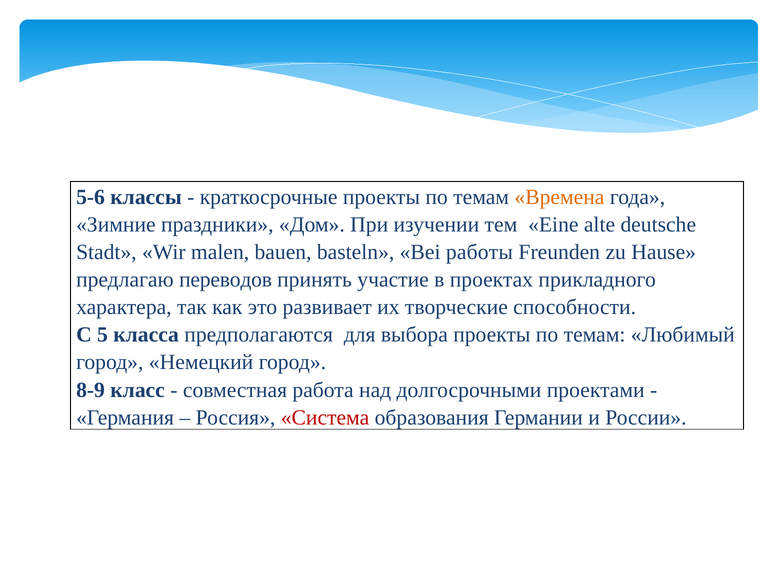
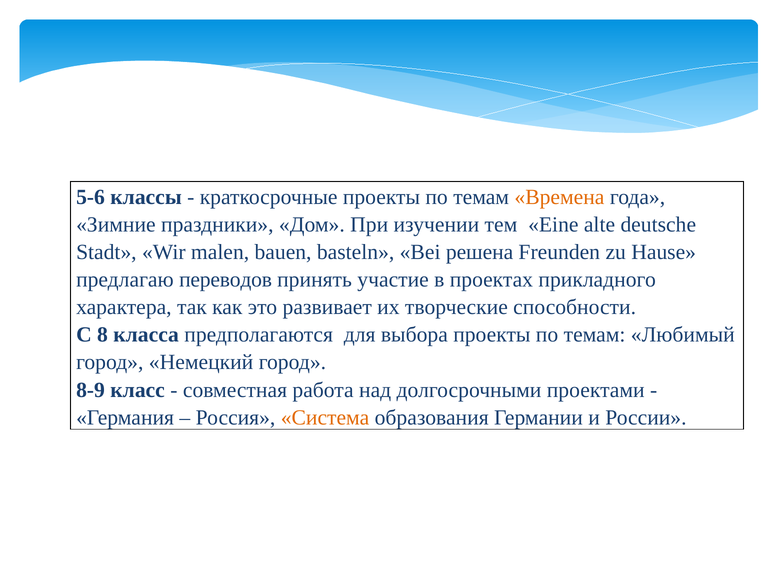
работы: работы -> решена
5: 5 -> 8
Система colour: red -> orange
